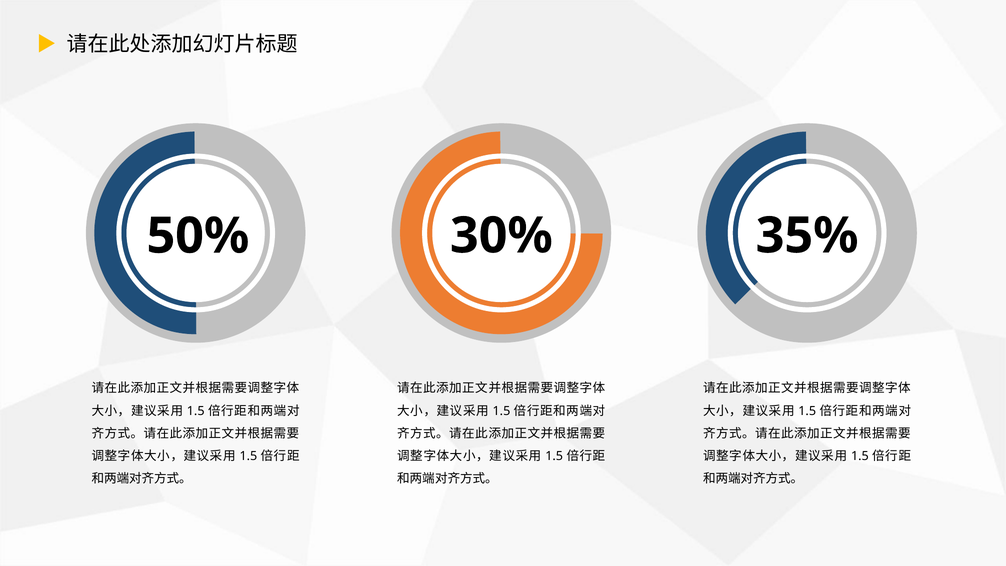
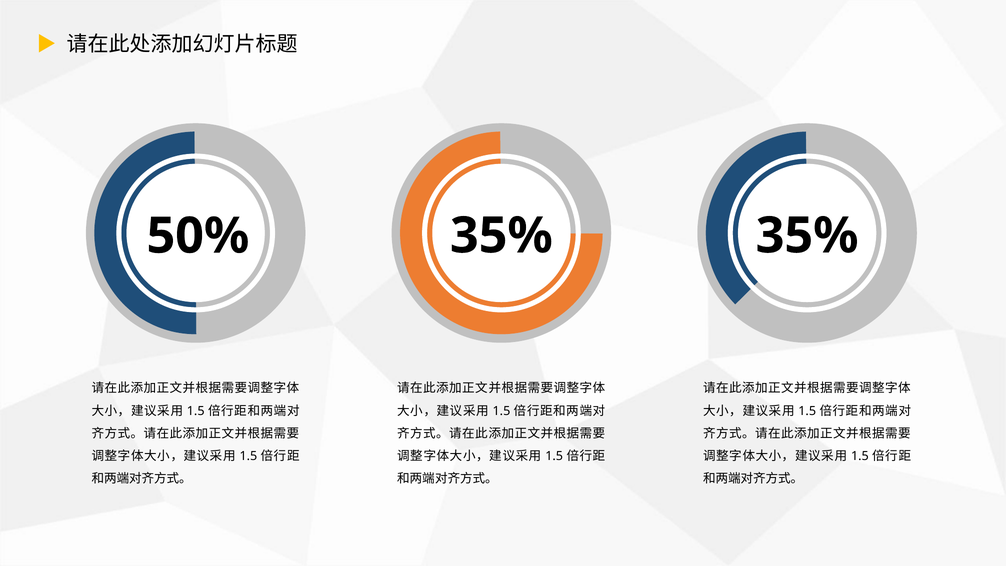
50% 30%: 30% -> 35%
